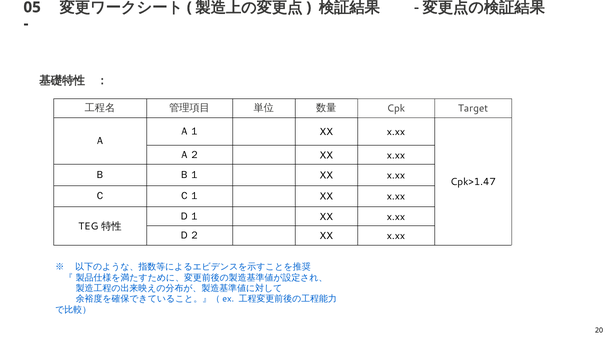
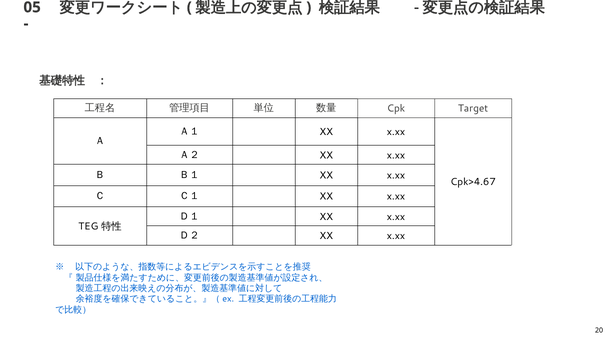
Cpk>1.47: Cpk>1.47 -> Cpk>4.67
